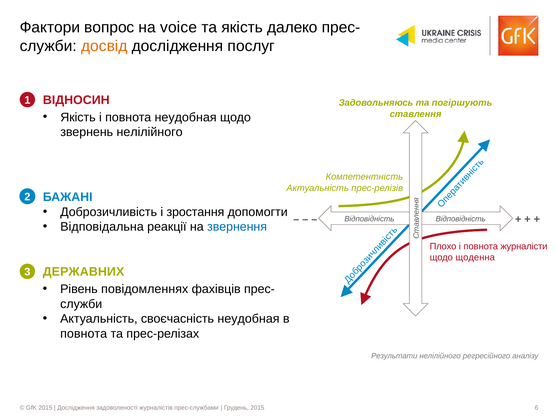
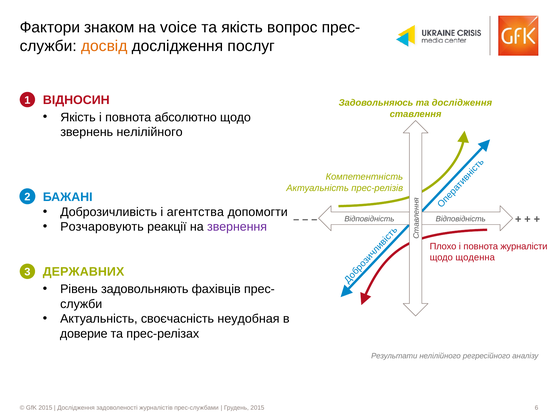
вопрос: вопрос -> знаком
далеко: далеко -> вопрос
та погіршують: погіршують -> дослідження
повнота неудобная: неудобная -> абсолютно
зростання: зростання -> агентства
Відповідальна: Відповідальна -> Розчаровують
звернення colour: blue -> purple
повідомленнях: повідомленнях -> задовольняють
повнота at (84, 333): повнота -> доверие
